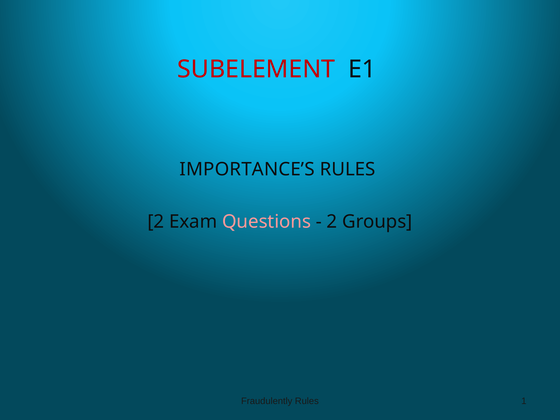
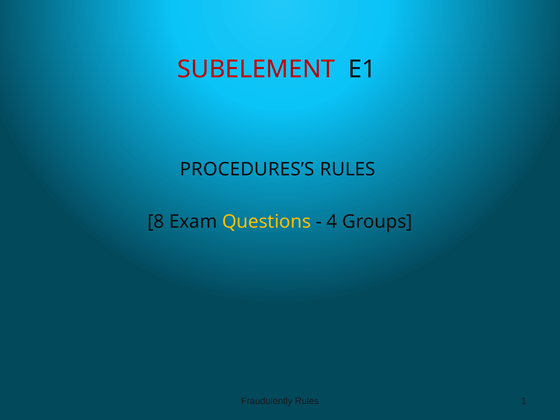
IMPORTANCE’S: IMPORTANCE’S -> PROCEDURES’S
2 at (156, 222): 2 -> 8
Questions colour: pink -> yellow
2 at (332, 222): 2 -> 4
